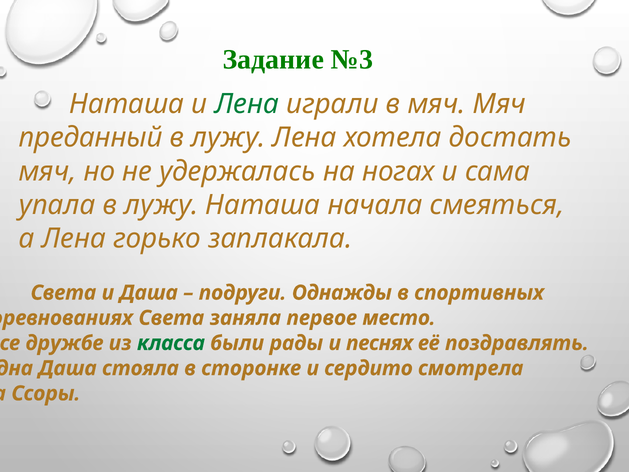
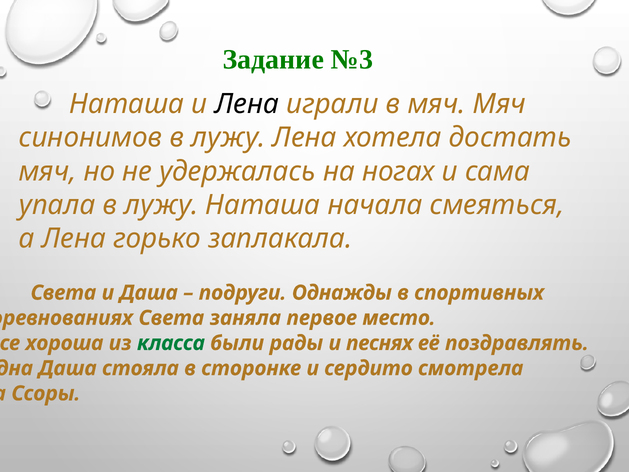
Лена at (247, 104) colour: green -> black
преданный: преданный -> синонимов
дружбе: дружбе -> хороша
